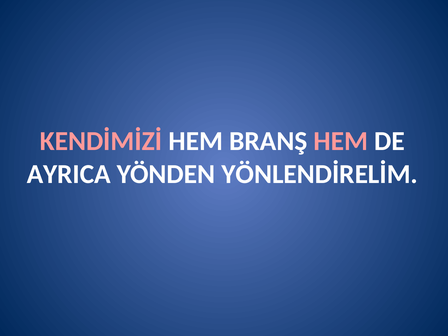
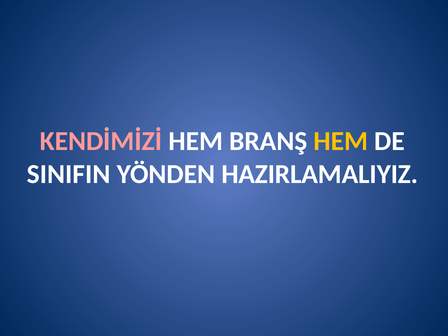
HEM at (341, 141) colour: pink -> yellow
AYRICA: AYRICA -> SINIFIN
YÖNLENDİRELİM: YÖNLENDİRELİM -> HAZIRLAMALIYIZ
